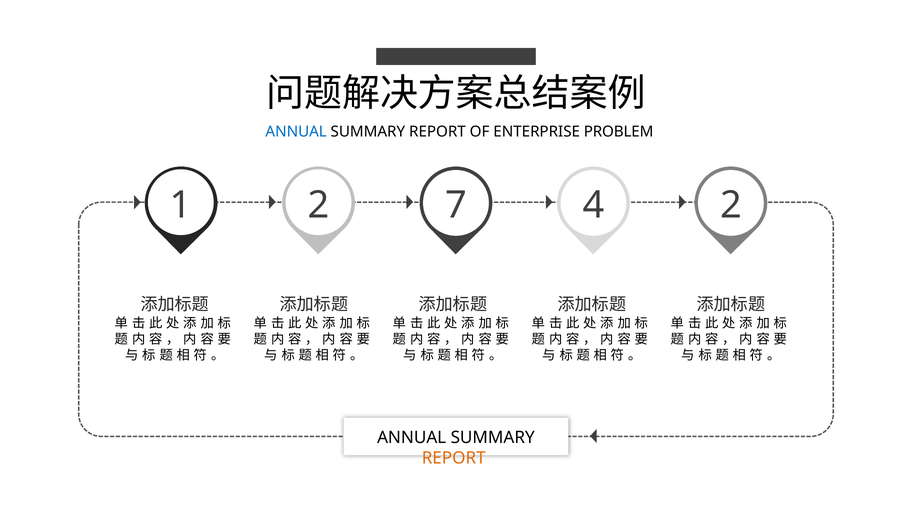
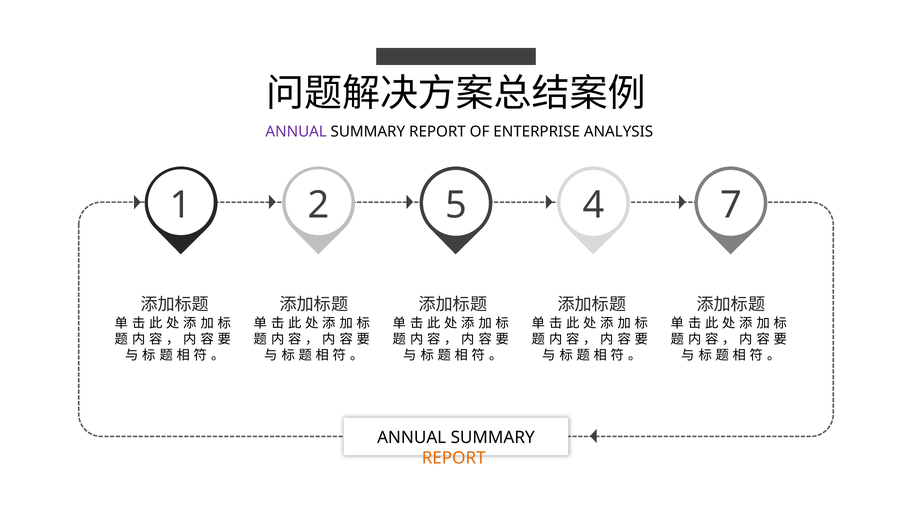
ANNUAL at (296, 131) colour: blue -> purple
PROBLEM: PROBLEM -> ANALYSIS
7: 7 -> 5
4 2: 2 -> 7
